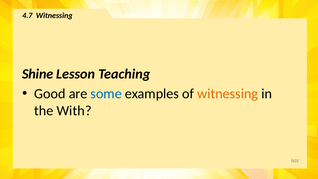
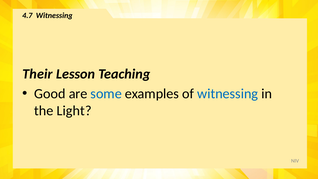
Shine: Shine -> Their
witnessing at (228, 94) colour: orange -> blue
With: With -> Light
